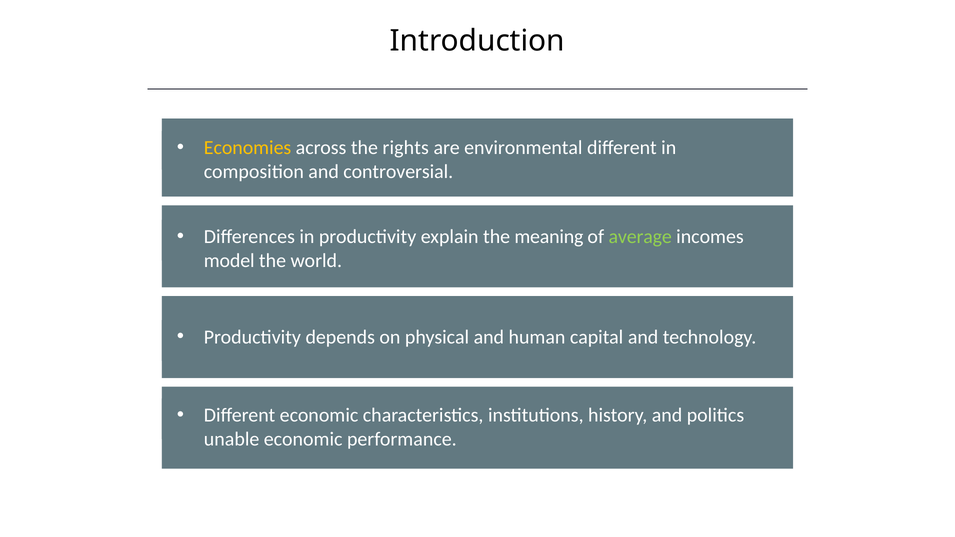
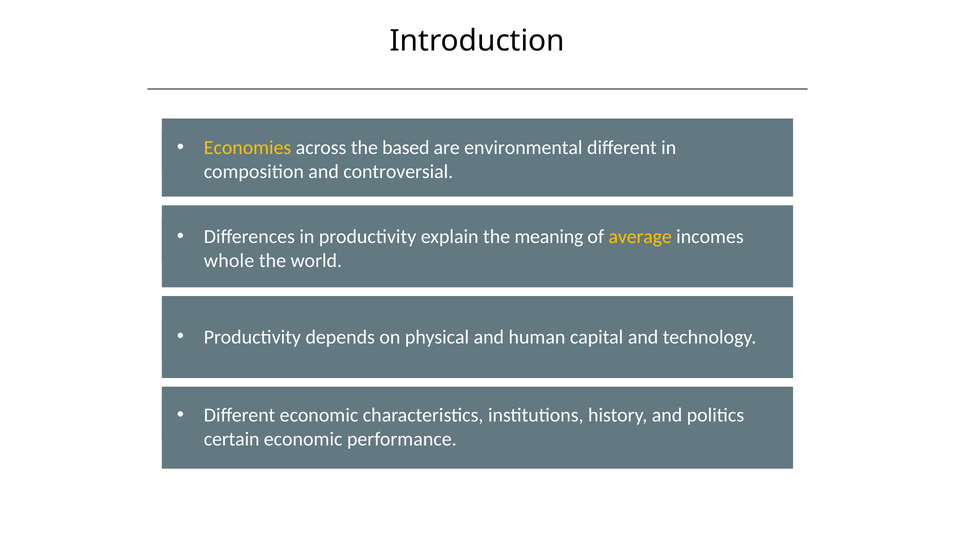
rights: rights -> based
average colour: light green -> yellow
model: model -> whole
unable: unable -> certain
